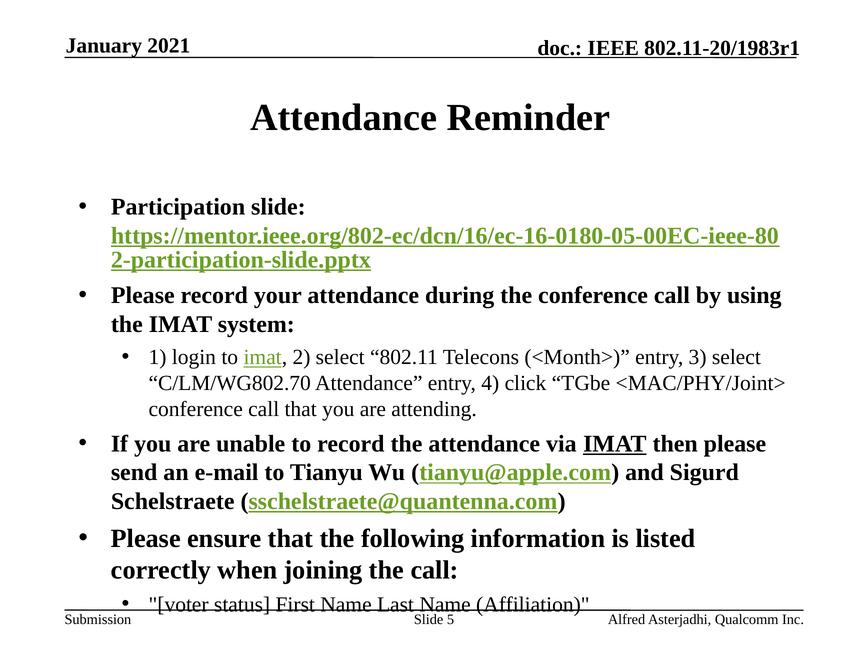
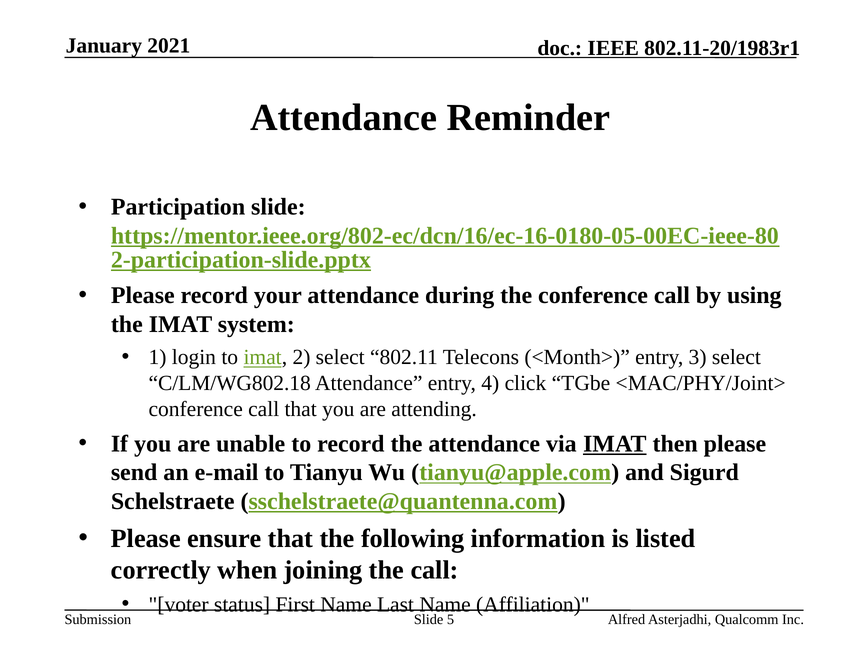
C/LM/WG802.70: C/LM/WG802.70 -> C/LM/WG802.18
